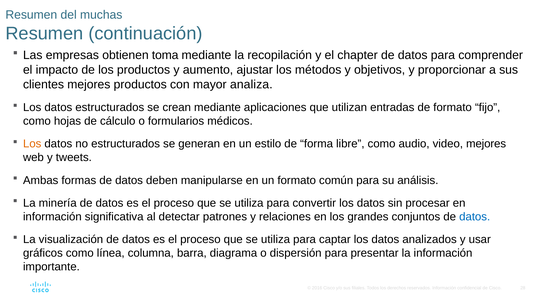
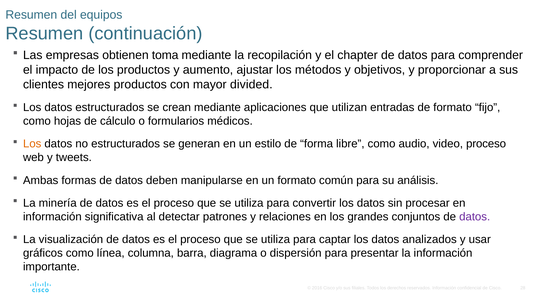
muchas: muchas -> equipos
analiza: analiza -> divided
video mejores: mejores -> proceso
datos at (475, 217) colour: blue -> purple
